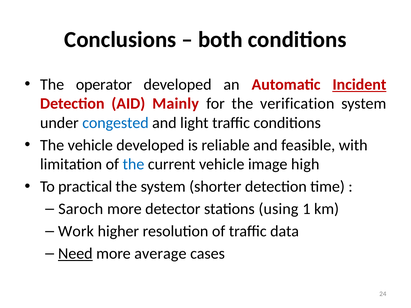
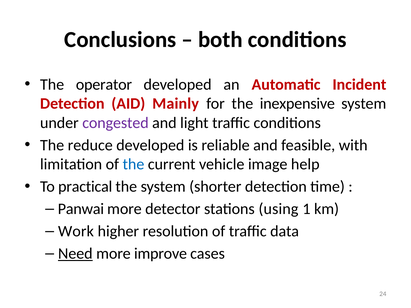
Incident underline: present -> none
verification: verification -> inexpensive
congested colour: blue -> purple
The vehicle: vehicle -> reduce
high: high -> help
Saroch: Saroch -> Panwai
average: average -> improve
